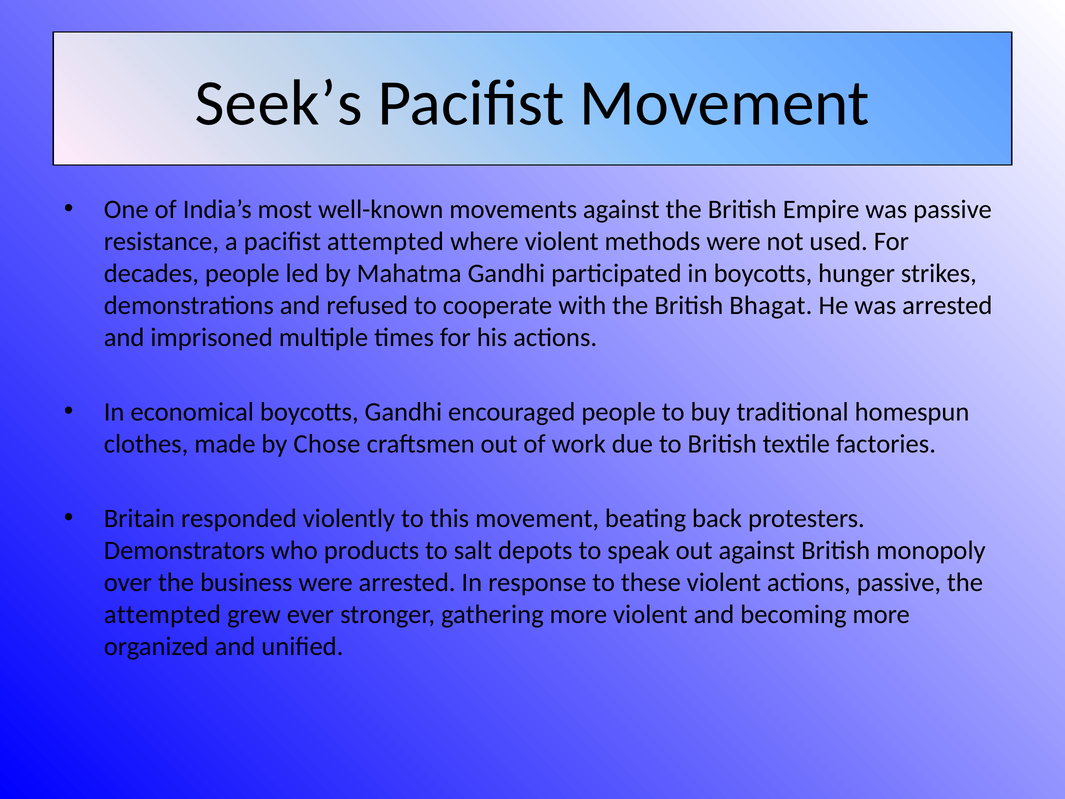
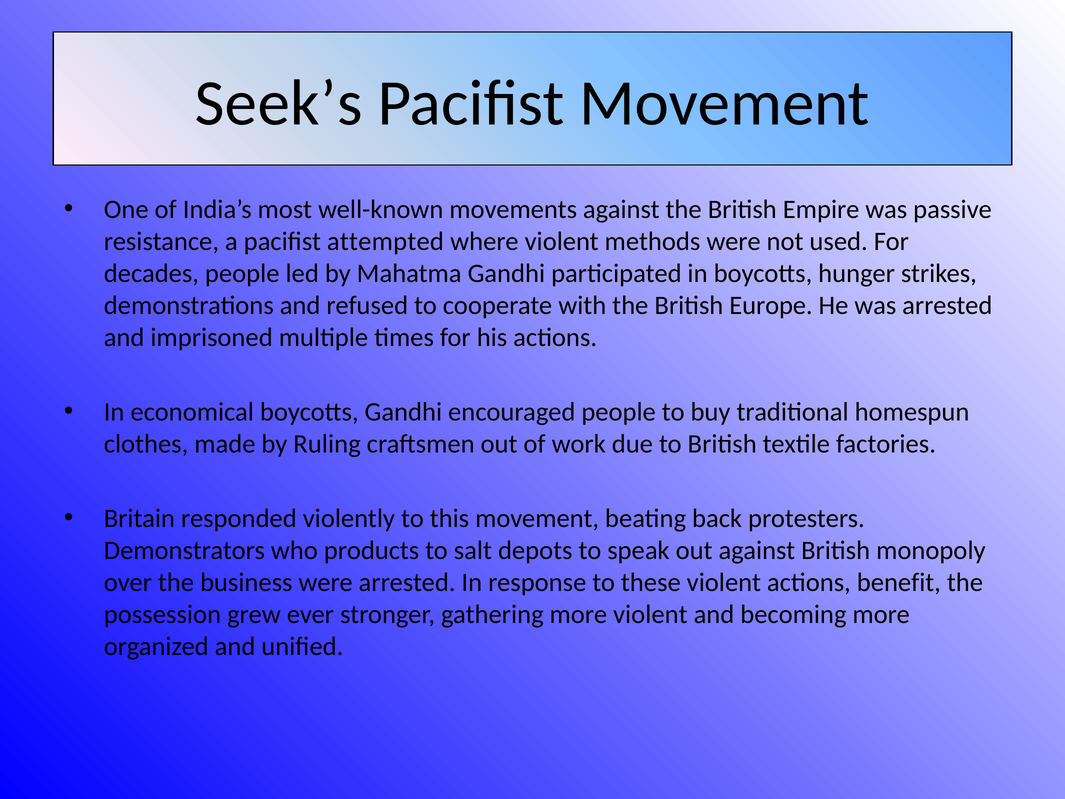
Bhagat: Bhagat -> Europe
Chose: Chose -> Ruling
actions passive: passive -> benefit
attempted at (162, 614): attempted -> possession
